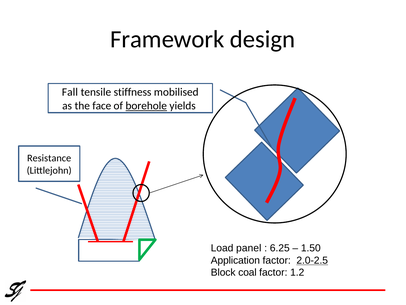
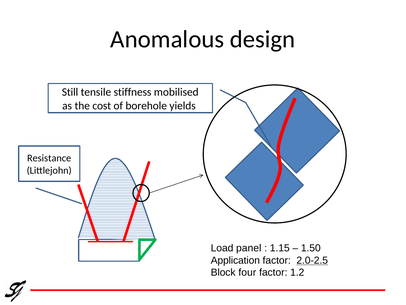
Framework: Framework -> Anomalous
Fall: Fall -> Still
face: face -> cost
borehole underline: present -> none
6.25: 6.25 -> 1.15
coal: coal -> four
